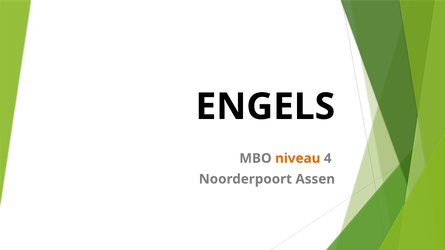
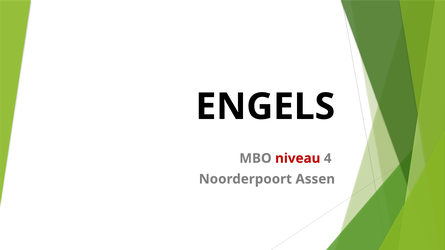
niveau colour: orange -> red
